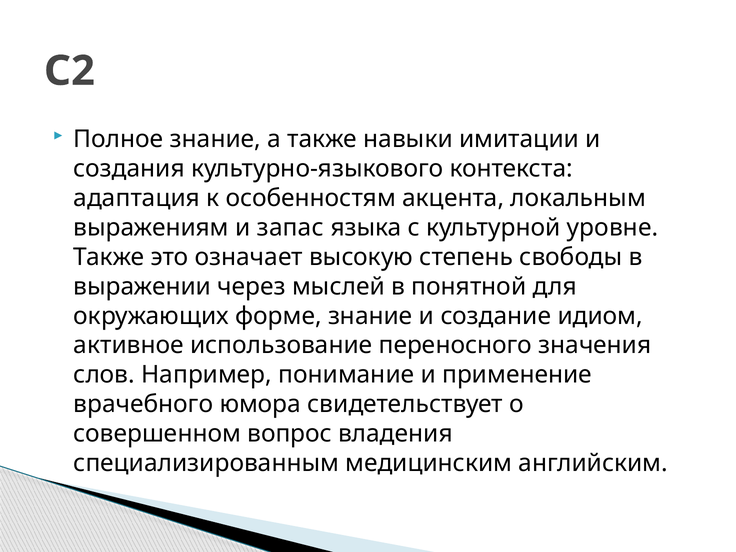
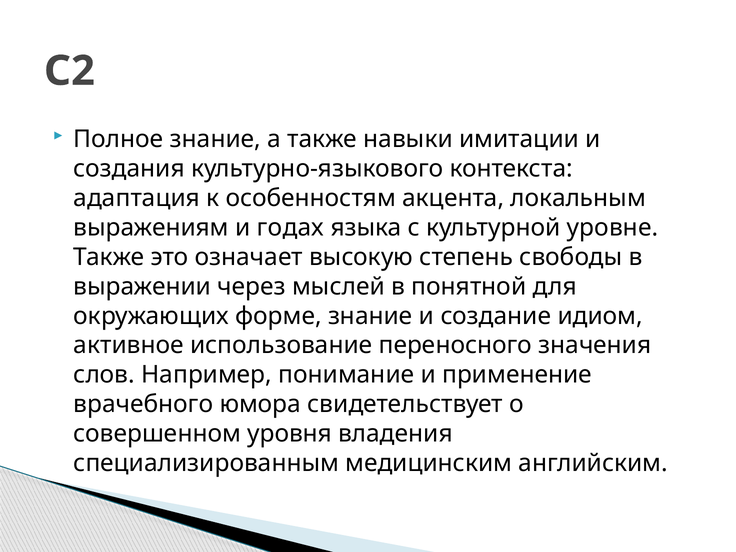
запас: запас -> годах
вопрос: вопрос -> уровня
